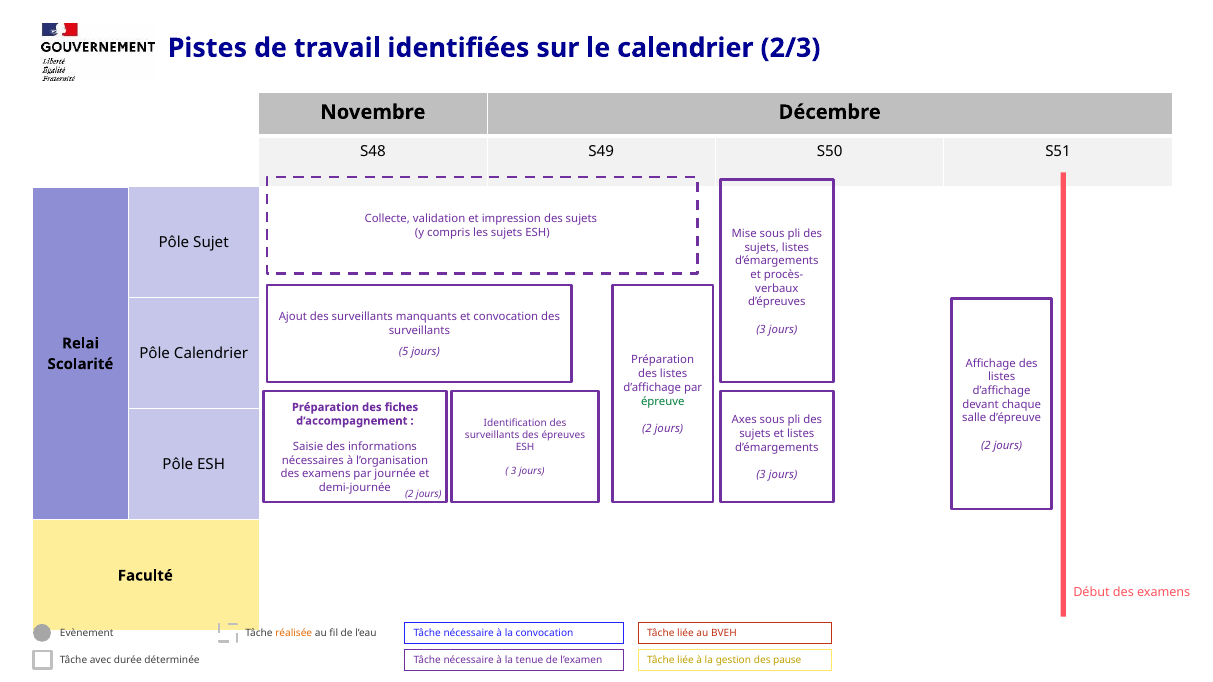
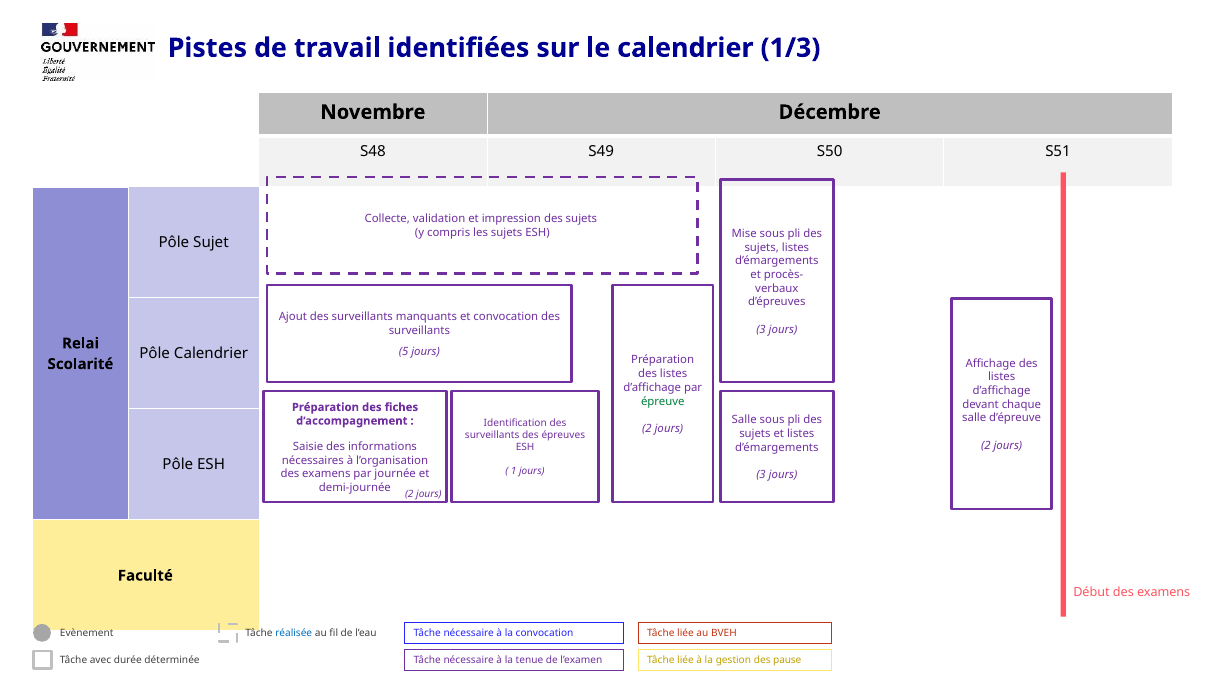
2/3: 2/3 -> 1/3
Axes at (744, 420): Axes -> Salle
3 at (514, 472): 3 -> 1
réalisée colour: orange -> blue
